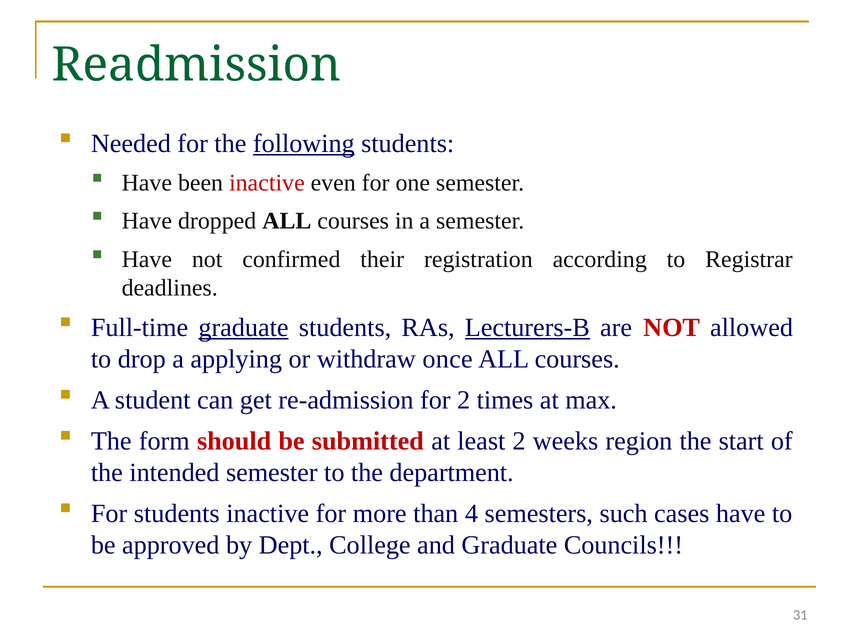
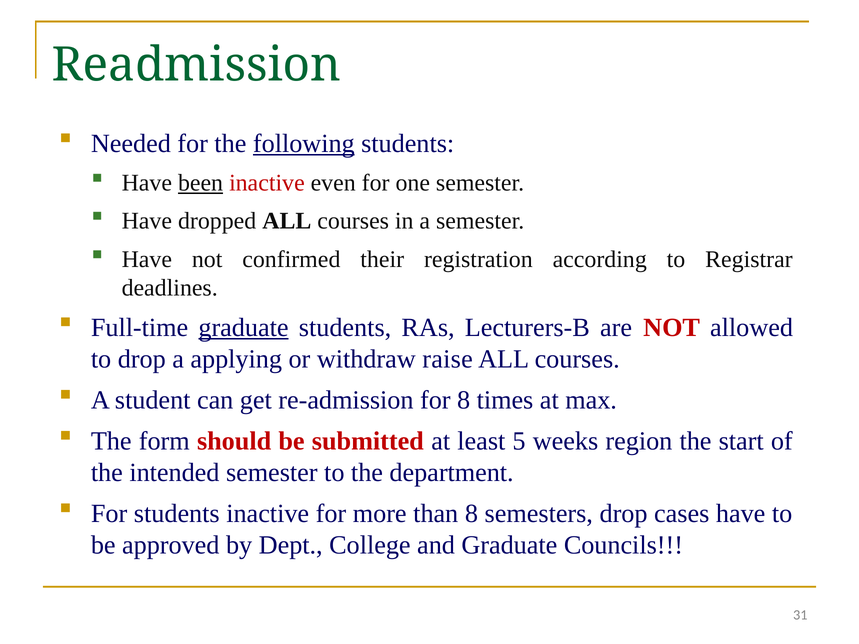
been underline: none -> present
Lecturers-B underline: present -> none
once: once -> raise
for 2: 2 -> 8
least 2: 2 -> 5
than 4: 4 -> 8
semesters such: such -> drop
